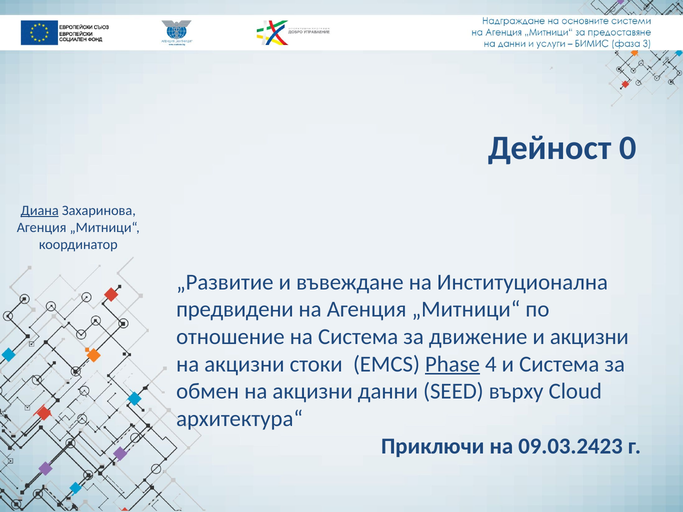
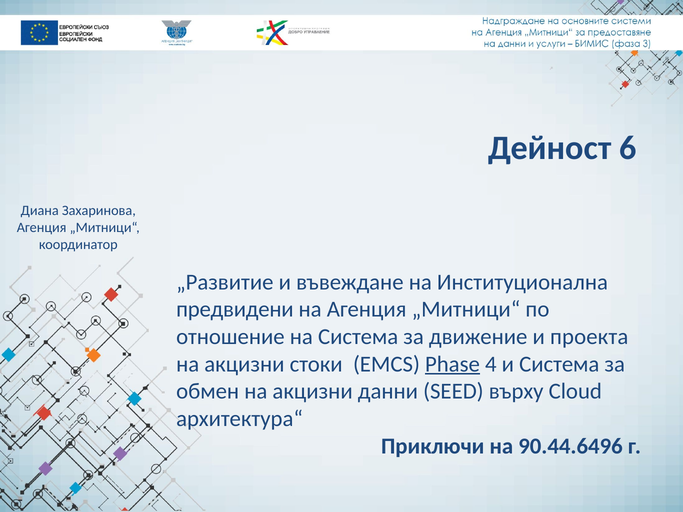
0: 0 -> 6
Диана underline: present -> none
и акцизни: акцизни -> проекта
09.03.2423: 09.03.2423 -> 90.44.6496
